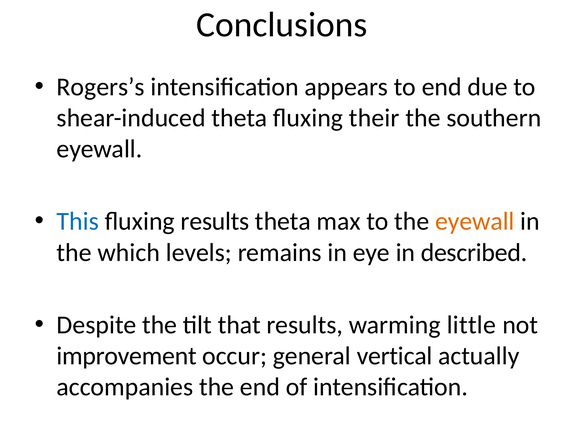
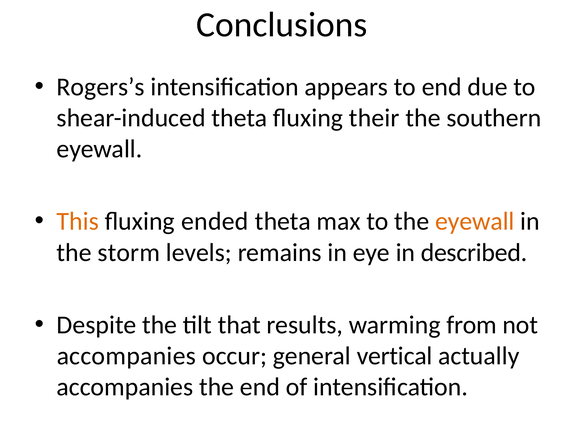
This colour: blue -> orange
fluxing results: results -> ended
which: which -> storm
little: little -> from
improvement at (127, 356): improvement -> accompanies
